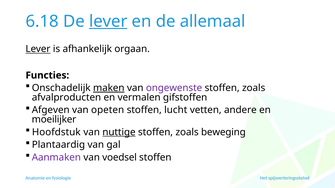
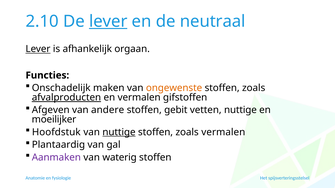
6.18: 6.18 -> 2.10
allemaal: allemaal -> neutraal
maken underline: present -> none
ongewenste colour: purple -> orange
afvalproducten underline: none -> present
opeten: opeten -> andere
lucht: lucht -> gebit
vetten andere: andere -> nuttige
zoals beweging: beweging -> vermalen
voedsel: voedsel -> waterig
